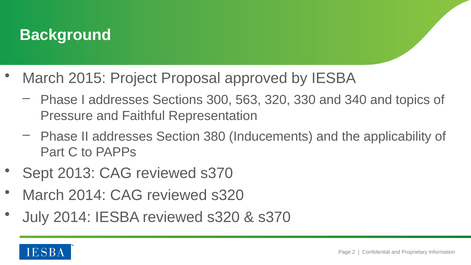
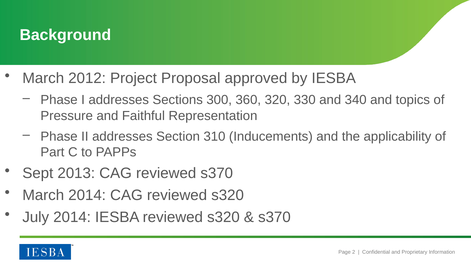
2015: 2015 -> 2012
563: 563 -> 360
380: 380 -> 310
